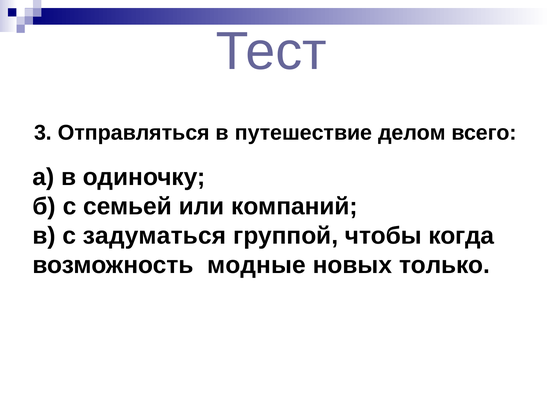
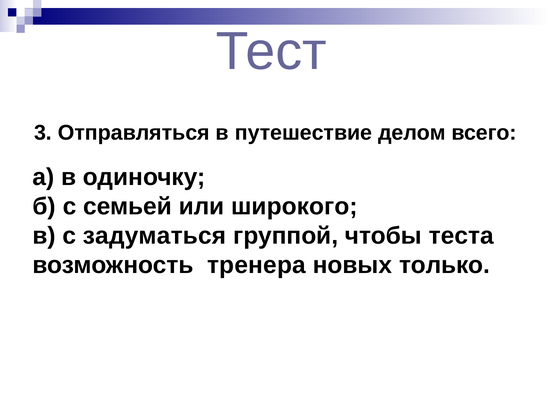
компаний: компаний -> широкого
когда: когда -> теста
модные: модные -> тренера
